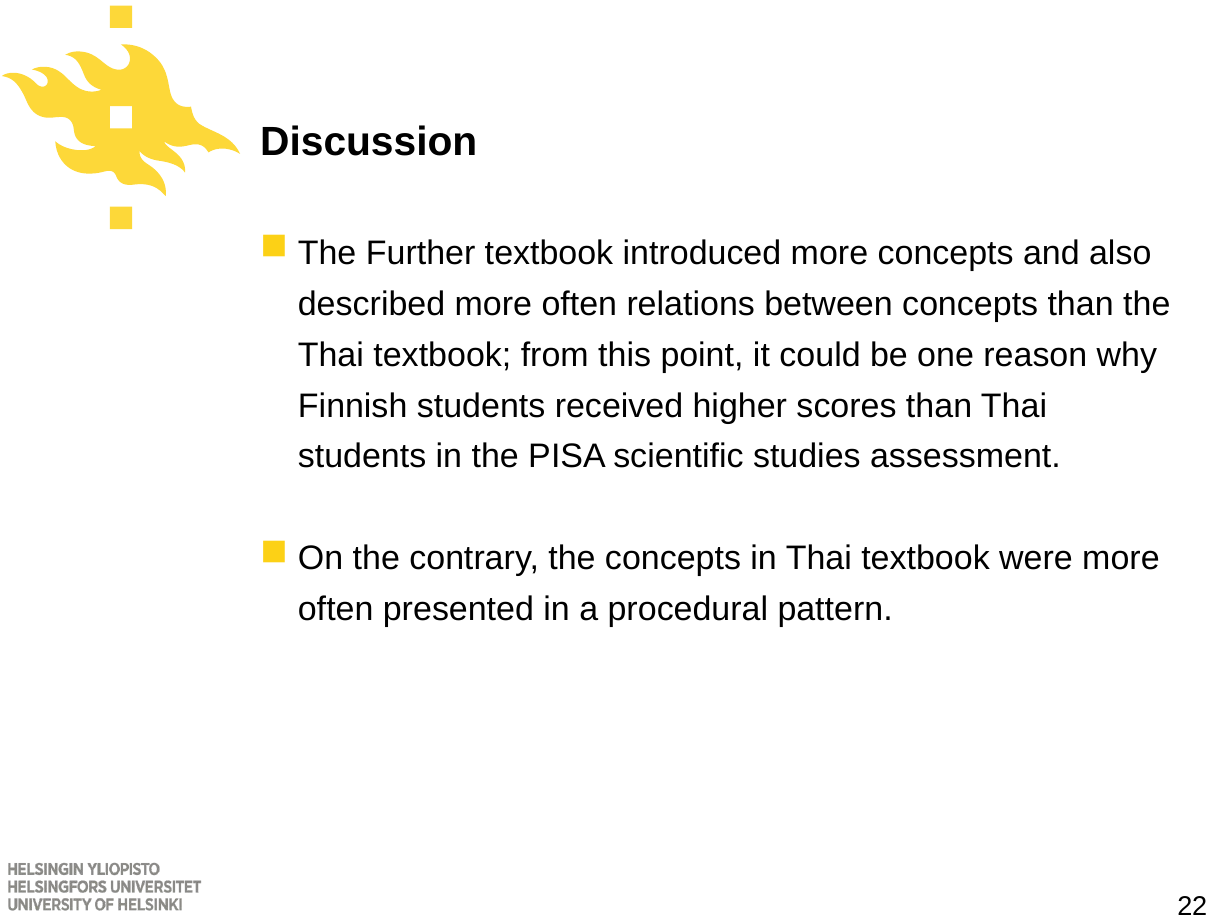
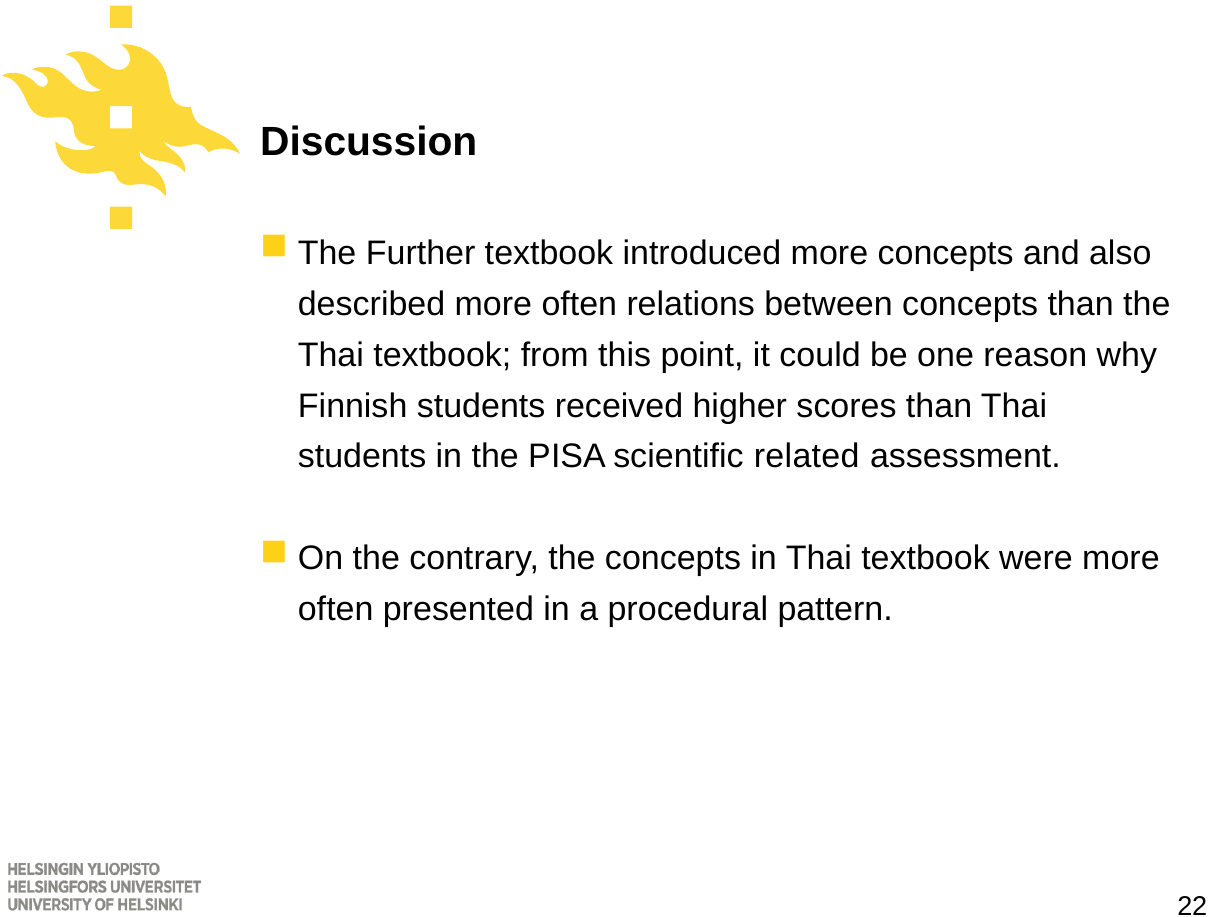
studies: studies -> related
